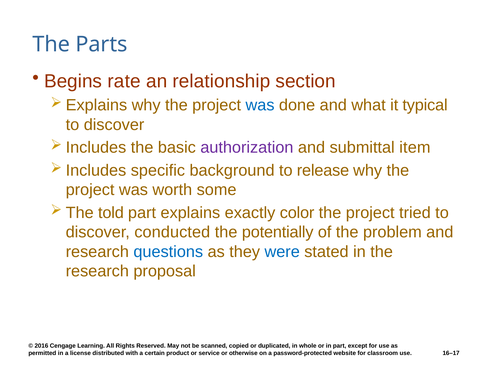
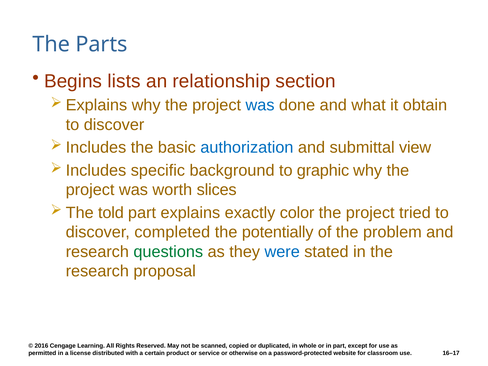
rate: rate -> lists
typical: typical -> obtain
authorization colour: purple -> blue
item: item -> view
release: release -> graphic
some: some -> slices
conducted: conducted -> completed
questions colour: blue -> green
